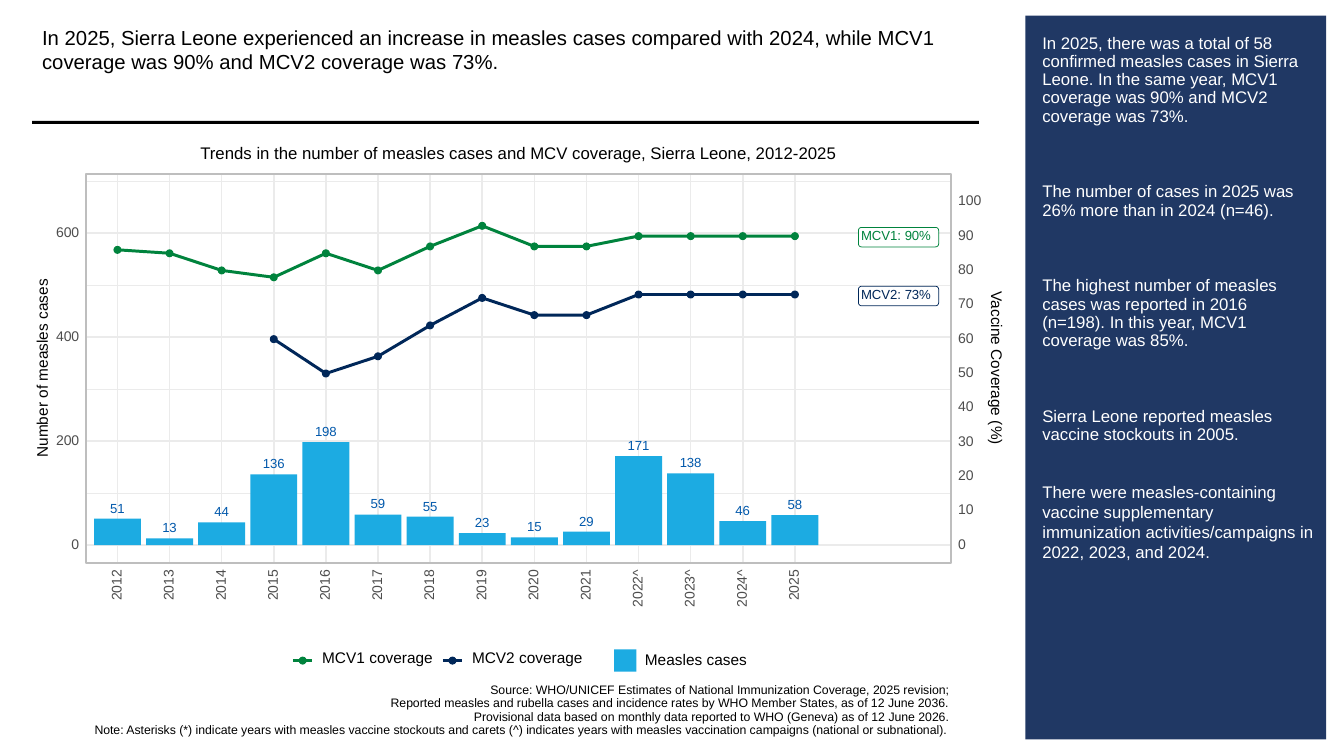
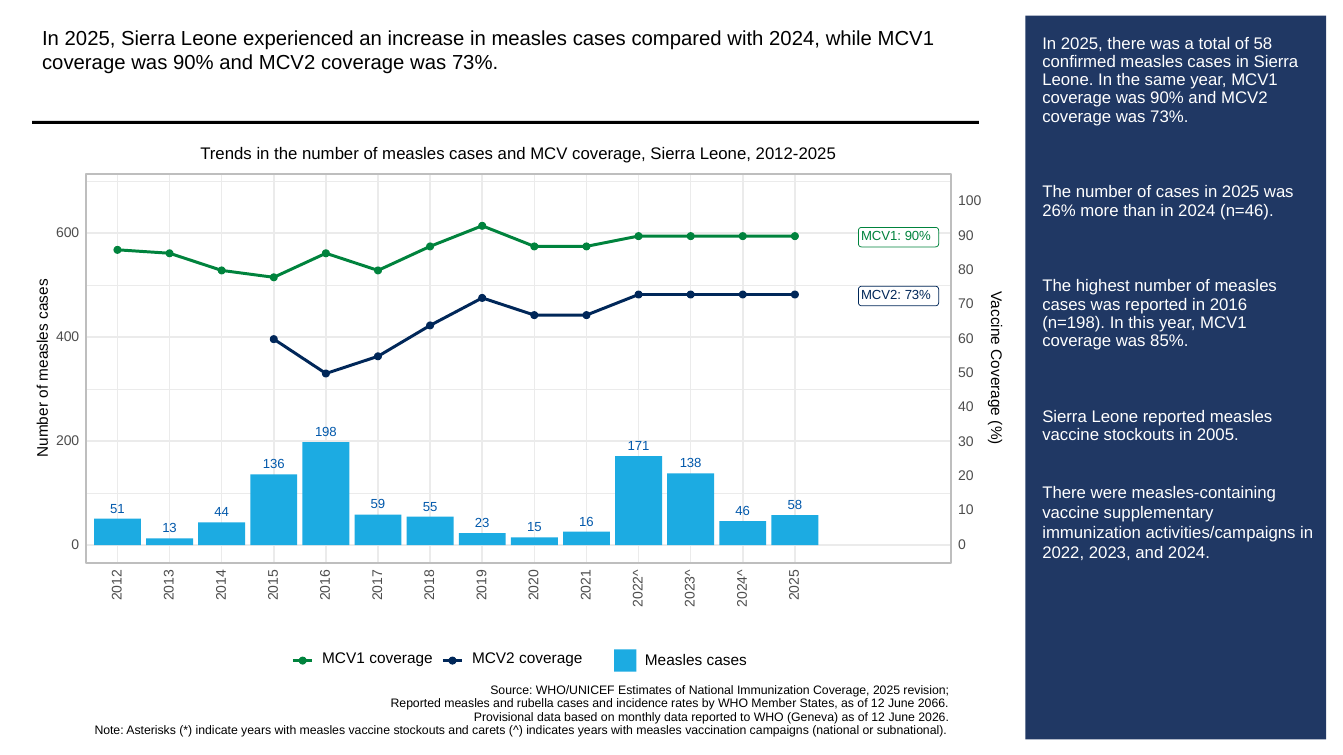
29: 29 -> 16
2036: 2036 -> 2066
